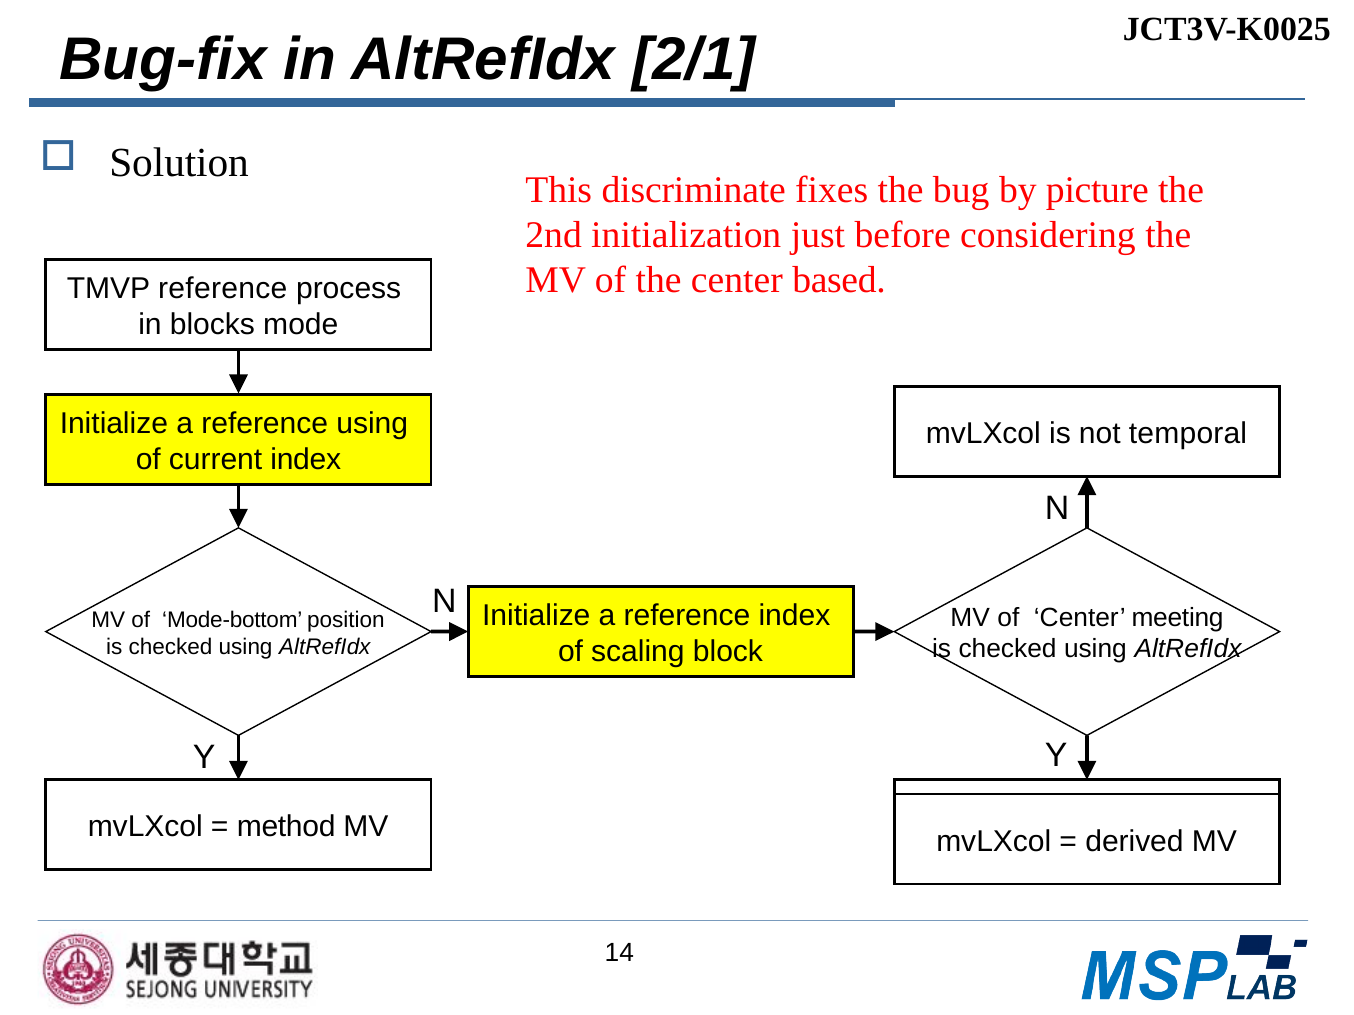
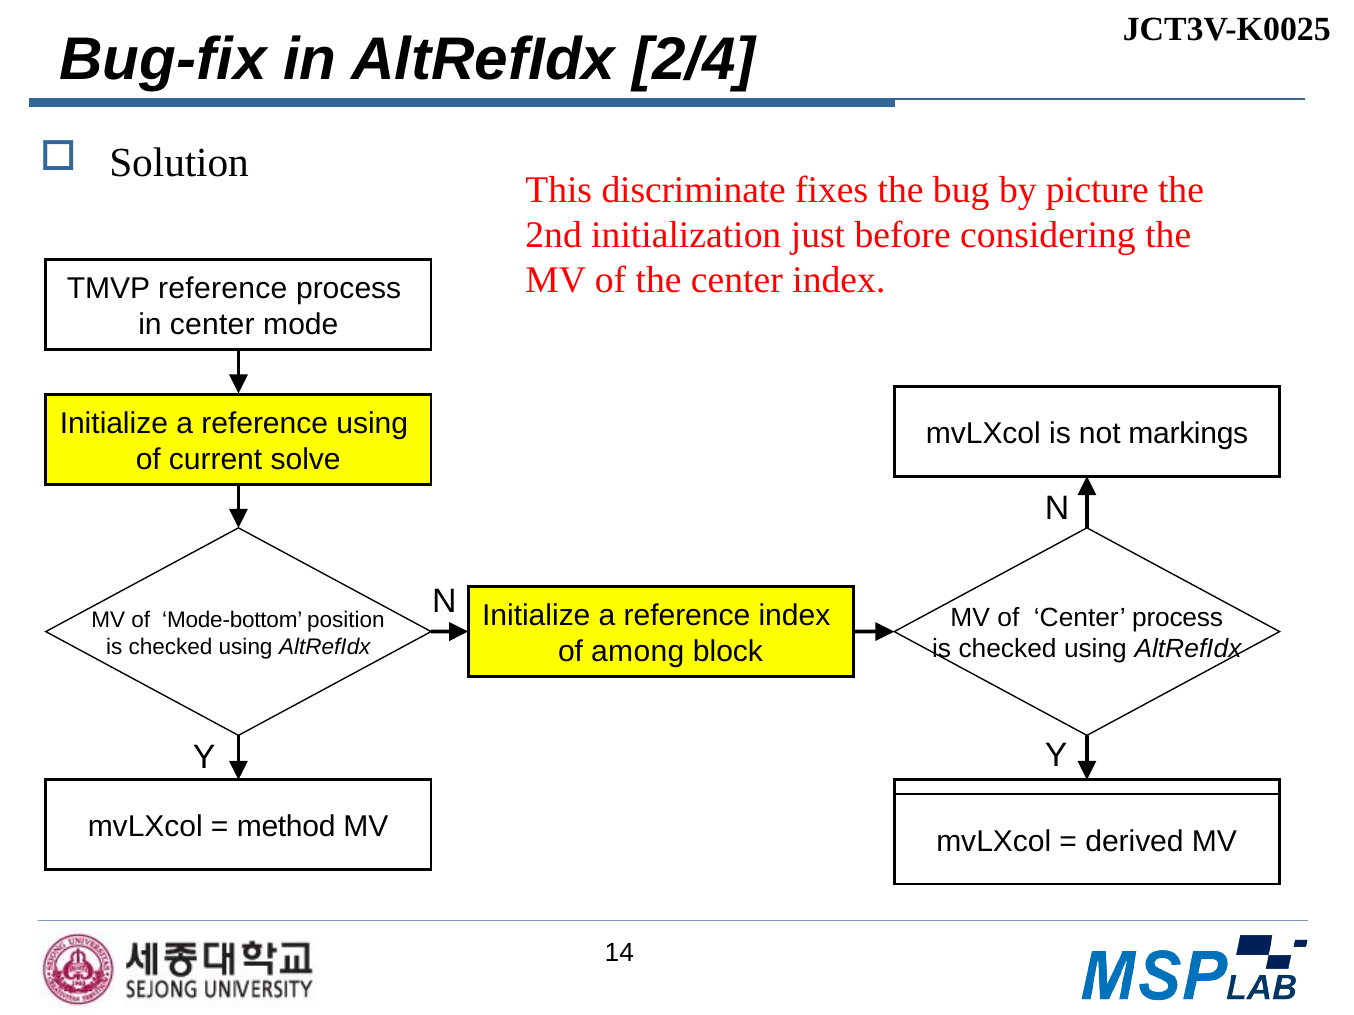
2/1: 2/1 -> 2/4
center based: based -> index
in blocks: blocks -> center
temporal: temporal -> markings
current index: index -> solve
Center meeting: meeting -> process
scaling: scaling -> among
